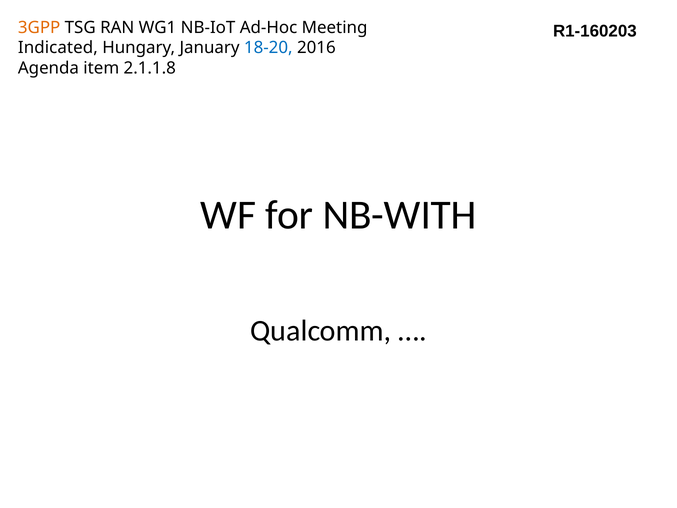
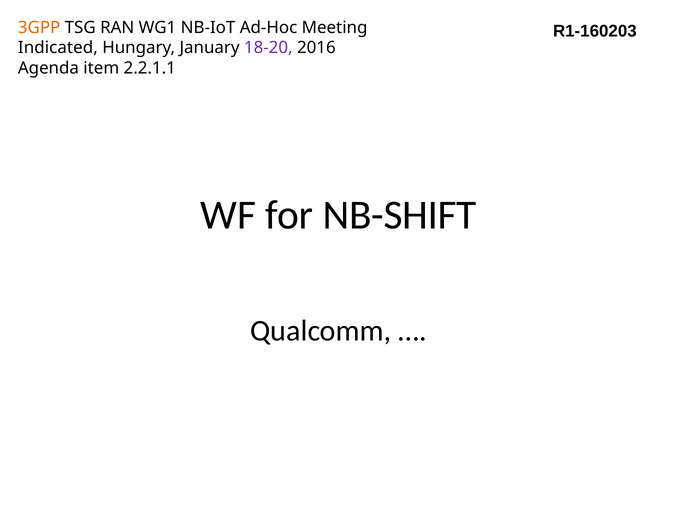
18-20 colour: blue -> purple
2.1.1.8: 2.1.1.8 -> 2.2.1.1
NB-WITH: NB-WITH -> NB-SHIFT
